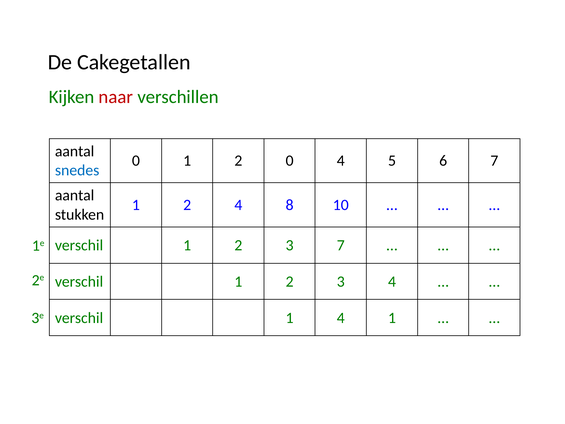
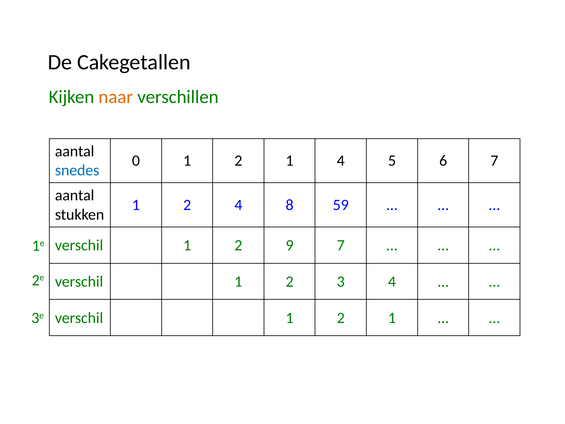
naar colour: red -> orange
0 1 2 0: 0 -> 1
10: 10 -> 59
3 at (290, 245): 3 -> 9
4 at (341, 318): 4 -> 2
